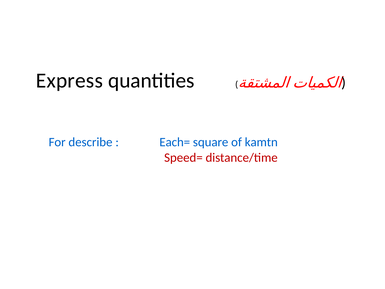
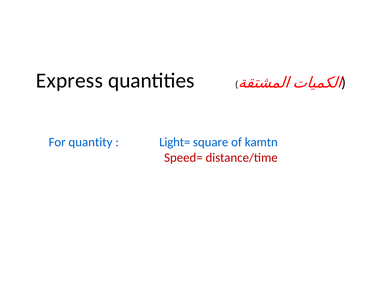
describe: describe -> quantity
Each=: Each= -> Light=
